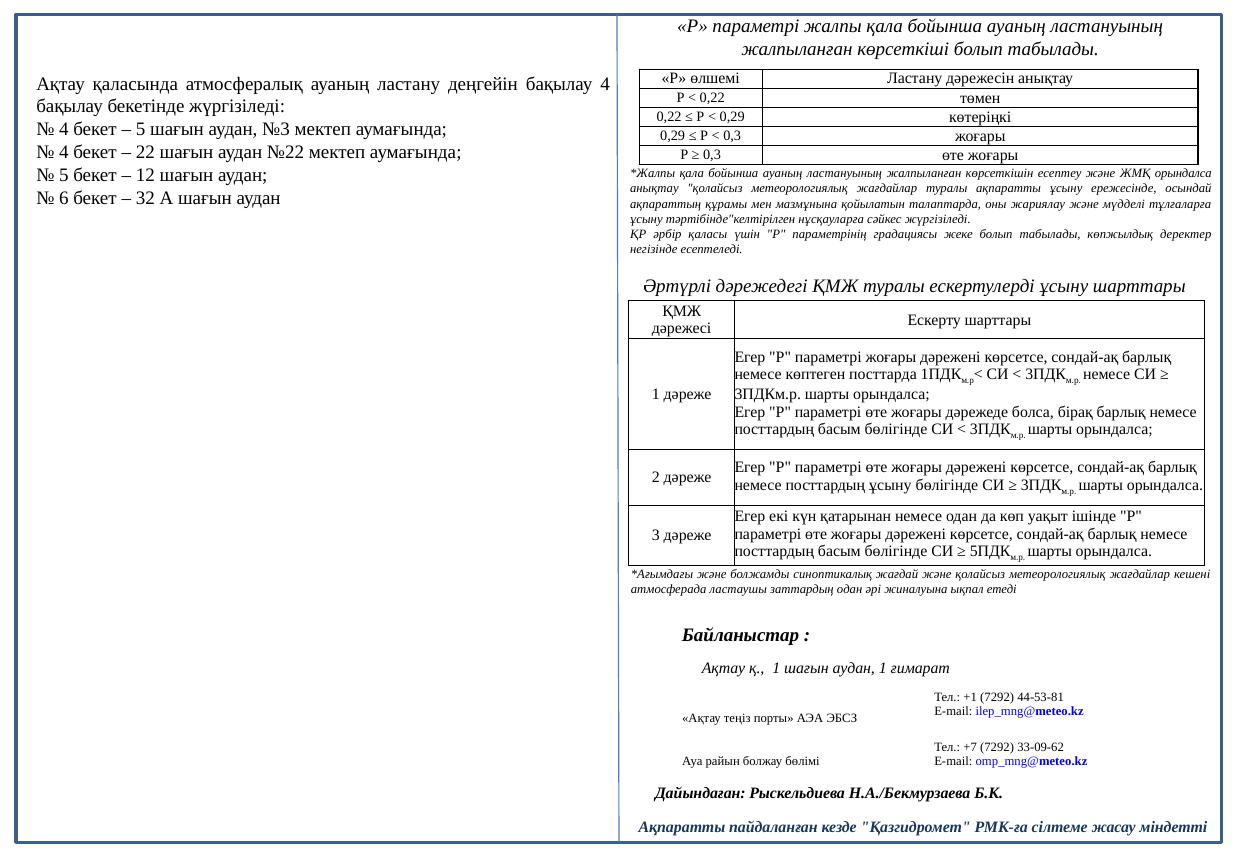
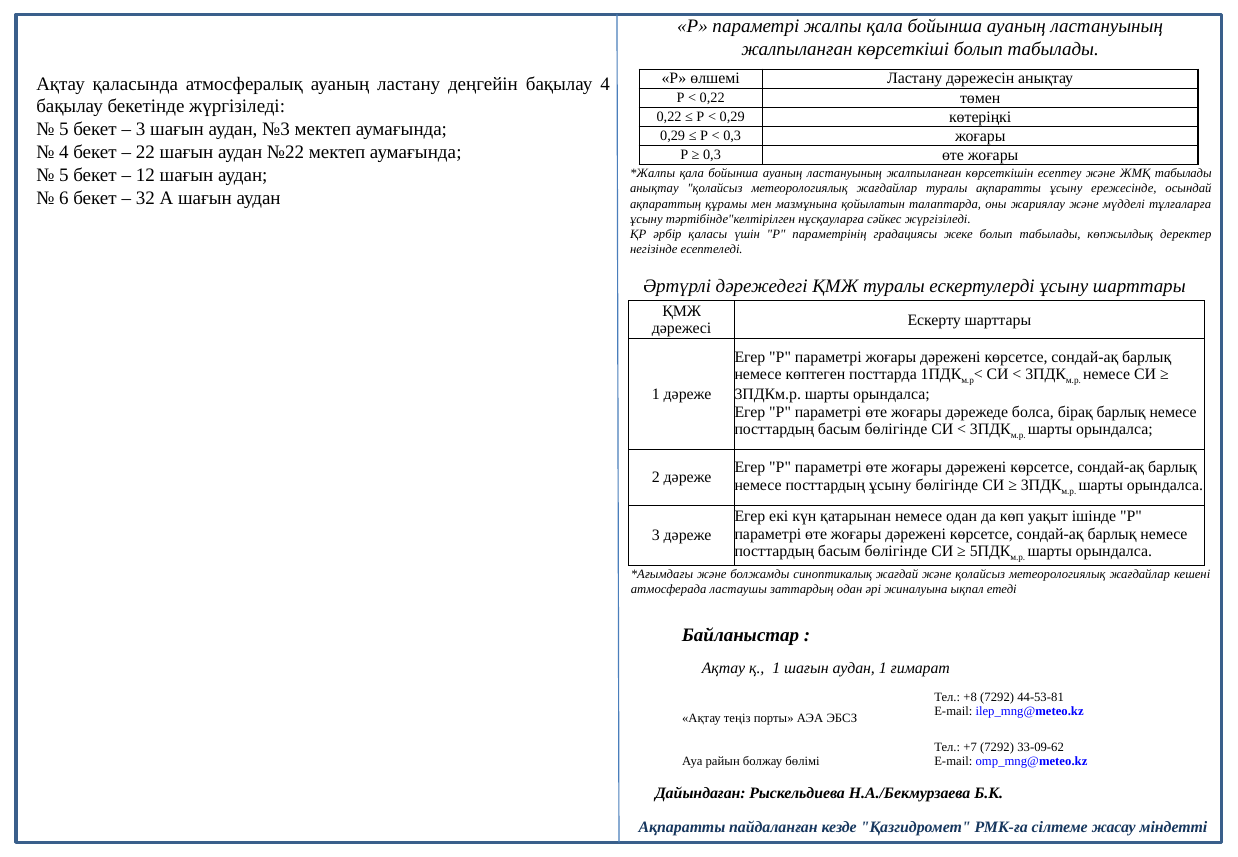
4 at (64, 130): 4 -> 5
5 at (141, 130): 5 -> 3
ЖМҚ орындалса: орындалса -> табылады
+1: +1 -> +8
